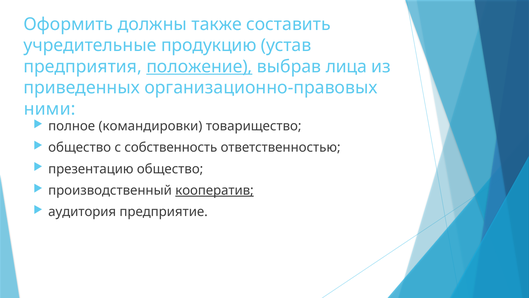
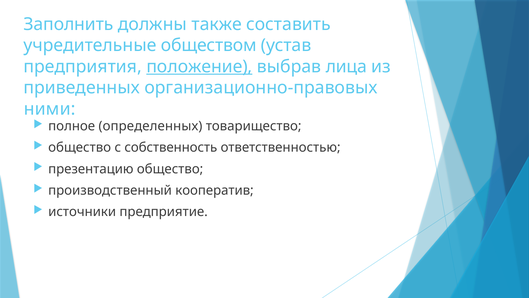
Оформить: Оформить -> Заполнить
продукцию: продукцию -> обществом
командировки: командировки -> определенных
кооператив underline: present -> none
аудитория: аудитория -> источники
